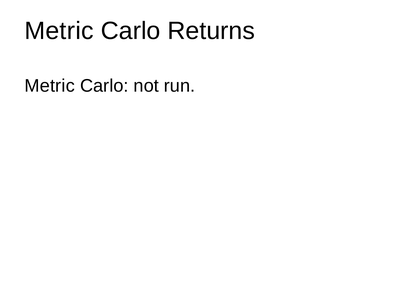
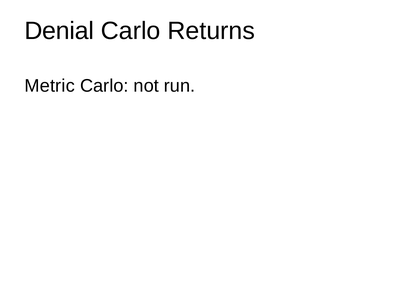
Metric at (59, 31): Metric -> Denial
